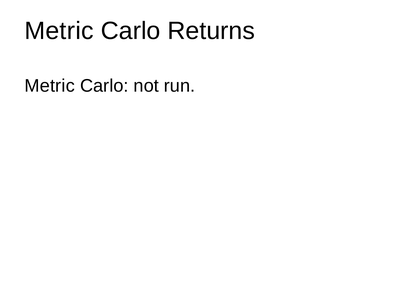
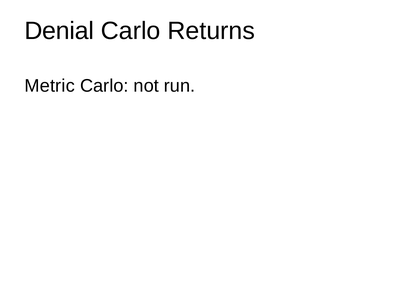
Metric at (59, 31): Metric -> Denial
